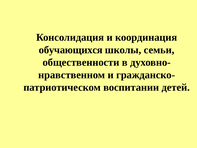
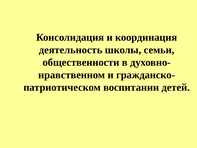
обучающихся: обучающихся -> деятельность
